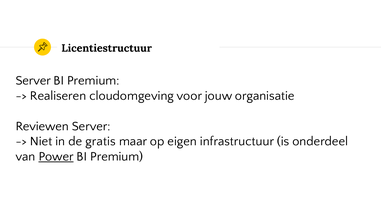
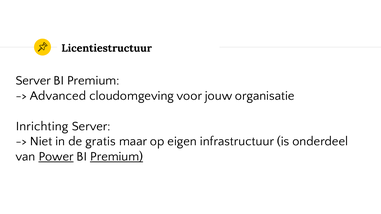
Realiseren: Realiseren -> Advanced
Reviewen: Reviewen -> Inrichting
Premium at (117, 157) underline: none -> present
